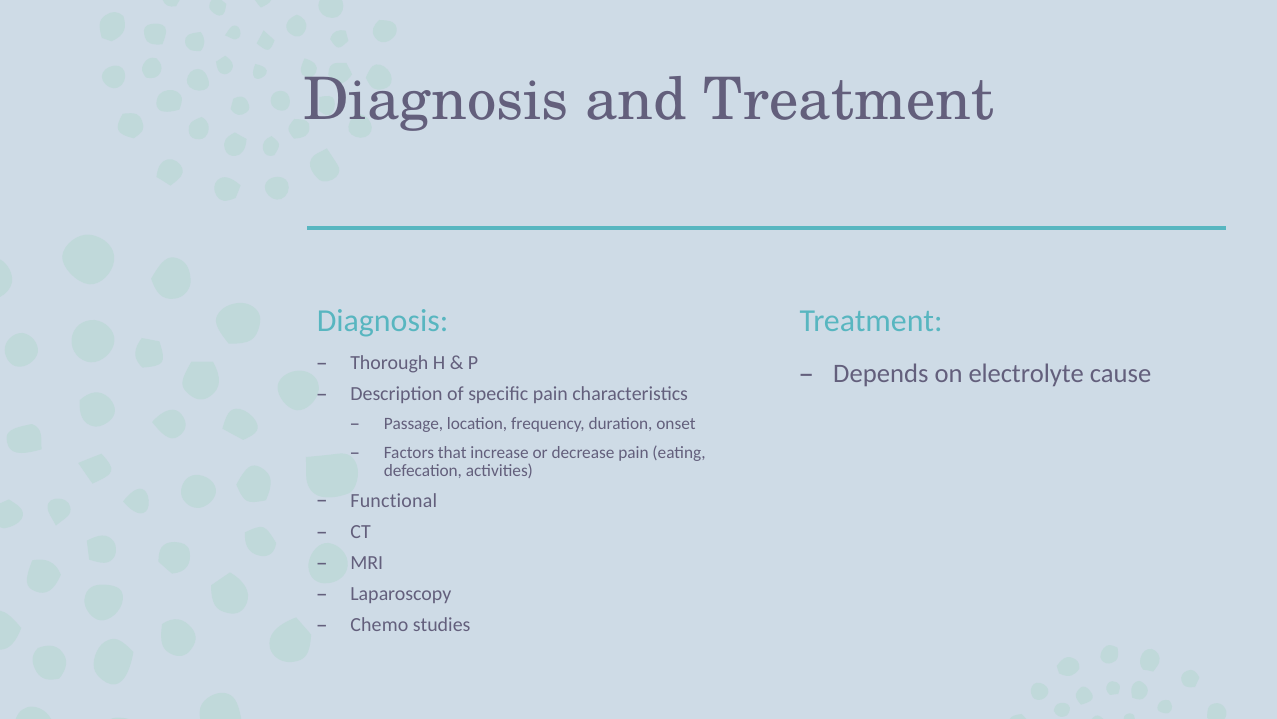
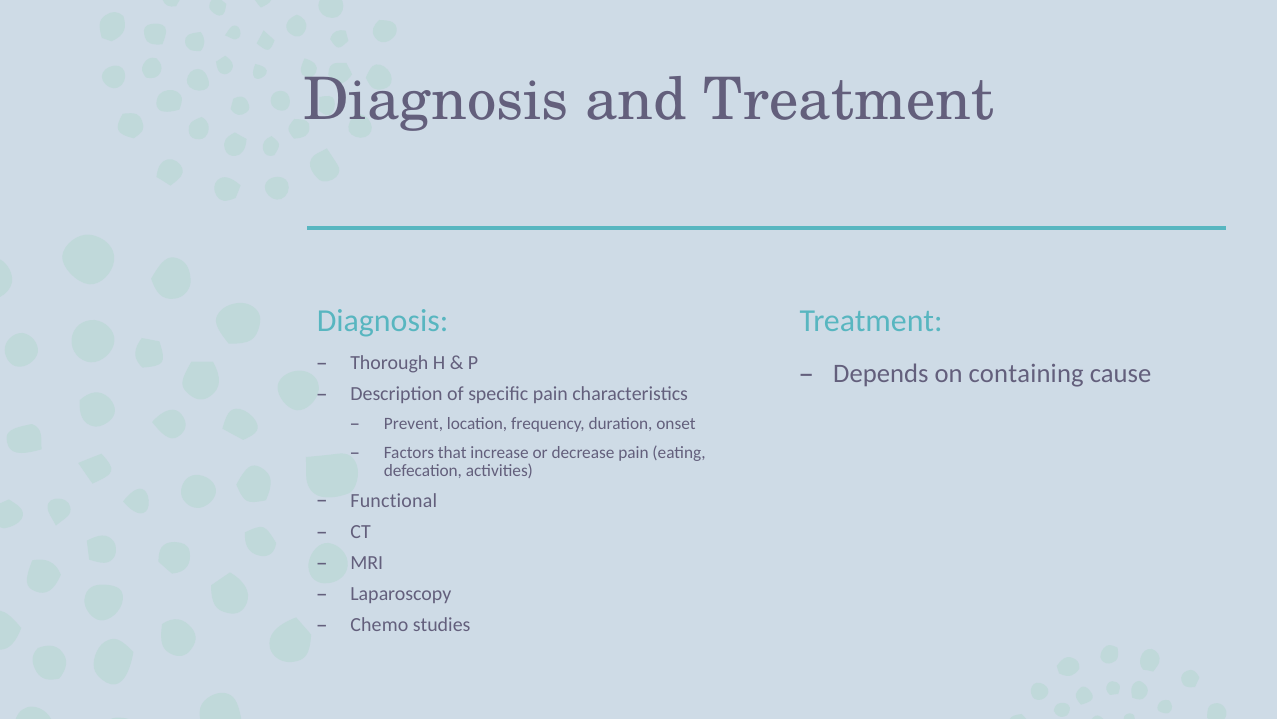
electrolyte: electrolyte -> containing
Passage: Passage -> Prevent
